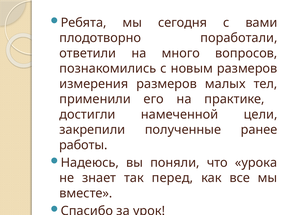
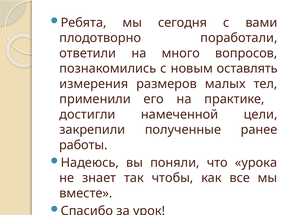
новым размеров: размеров -> оставлять
перед: перед -> чтобы
